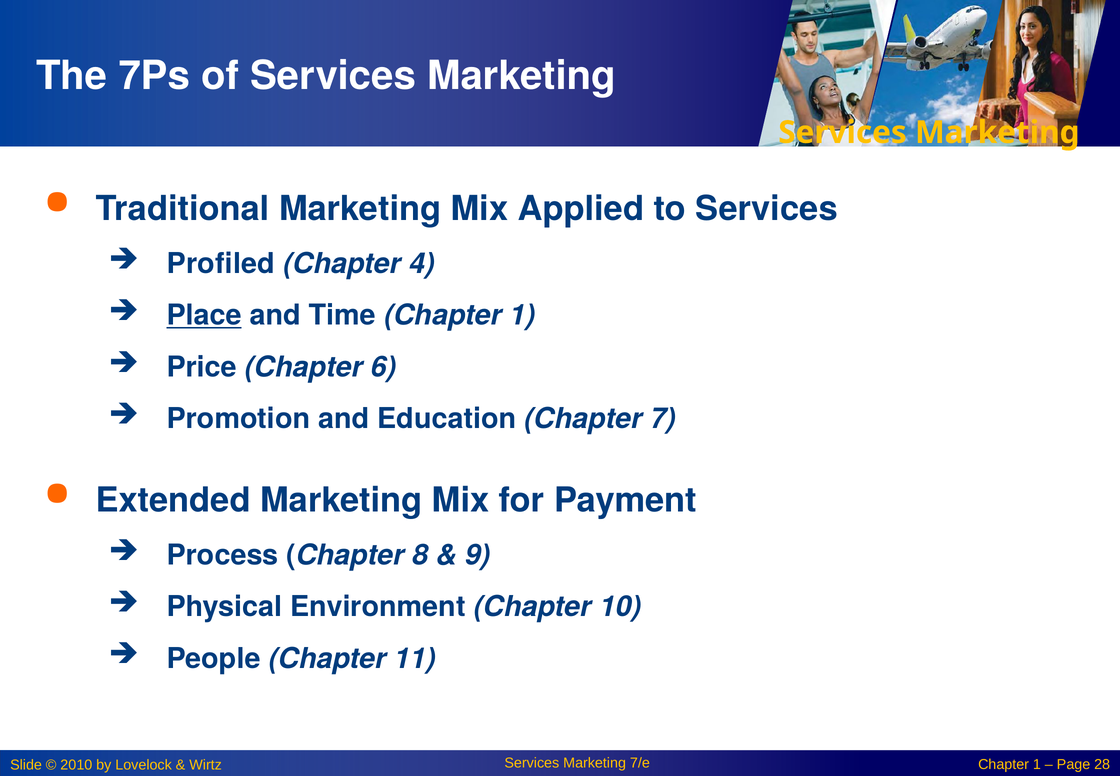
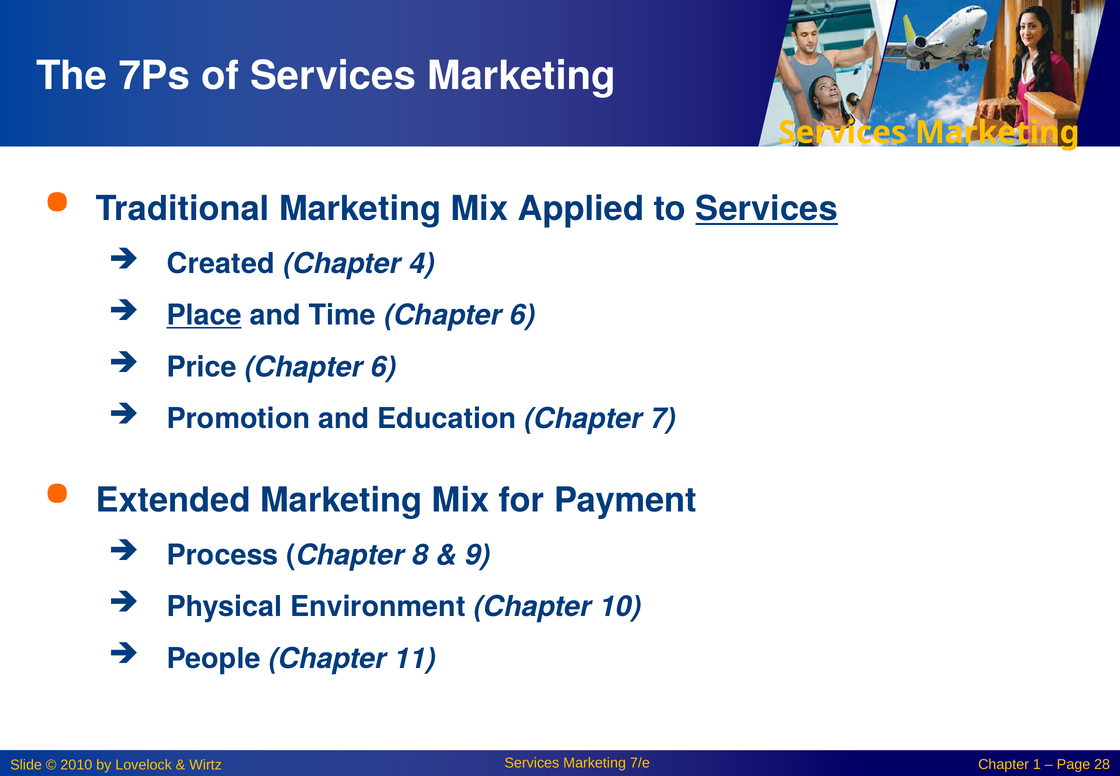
Services at (767, 209) underline: none -> present
Profiled: Profiled -> Created
Time Chapter 1: 1 -> 6
